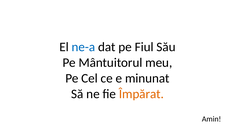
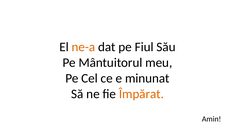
ne-a colour: blue -> orange
